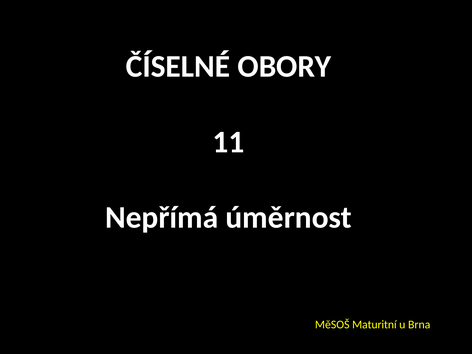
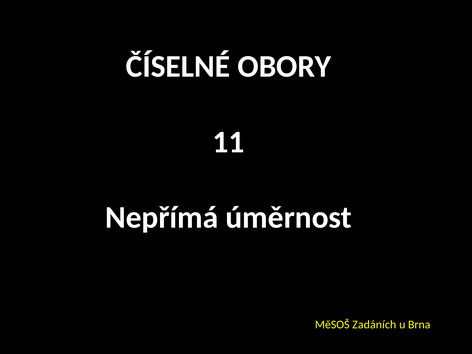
Maturitní: Maturitní -> Zadáních
